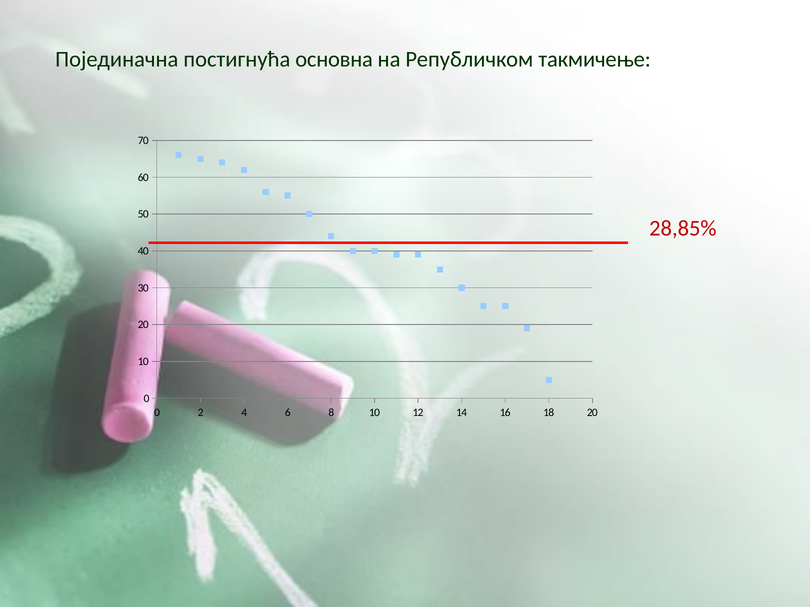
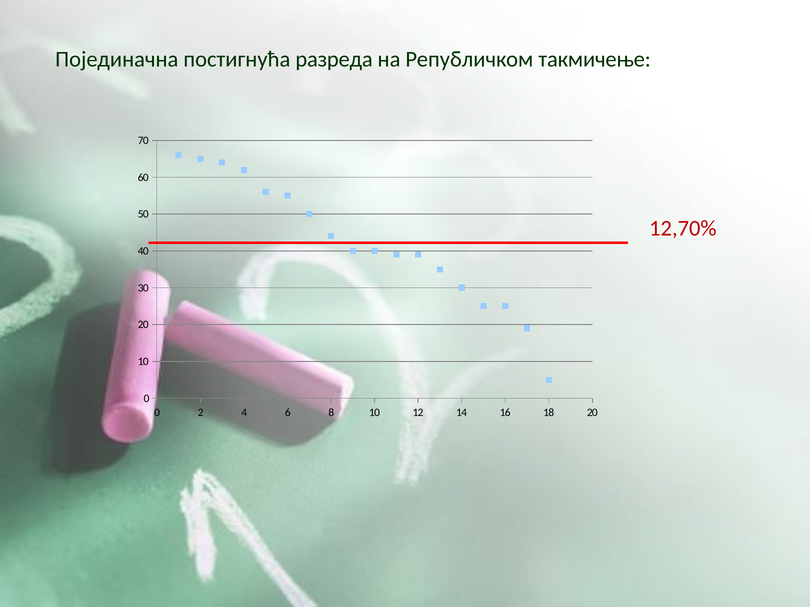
основна: основна -> разреда
28,85%: 28,85% -> 12,70%
